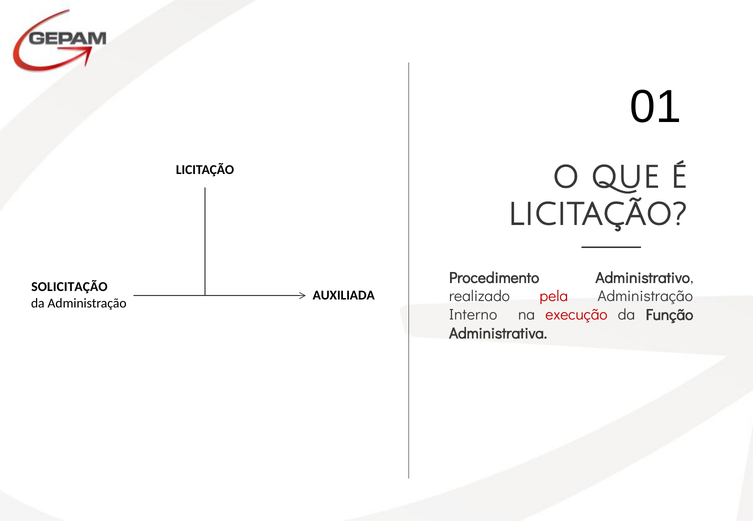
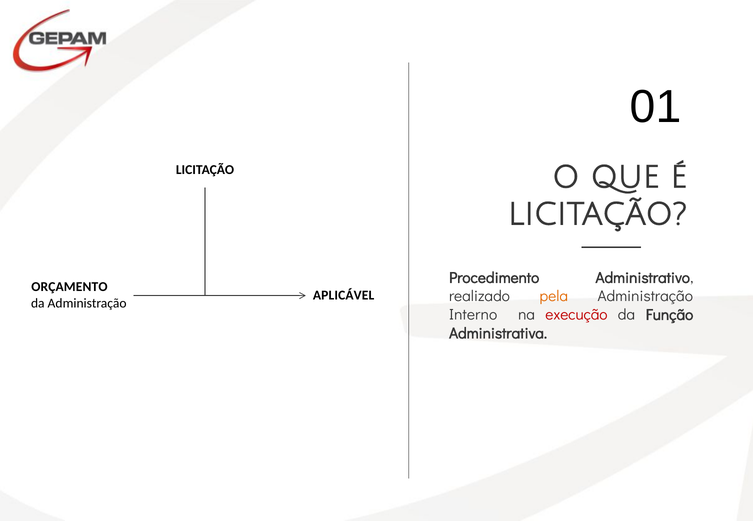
SOLICITAÇÃO: SOLICITAÇÃO -> ORÇAMENTO
AUXILIADA: AUXILIADA -> APLICÁVEL
pela colour: red -> orange
